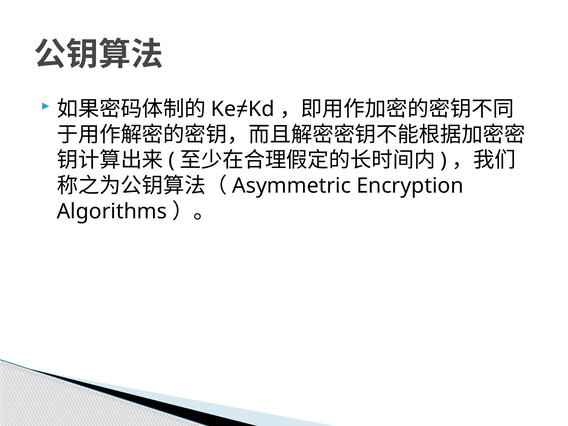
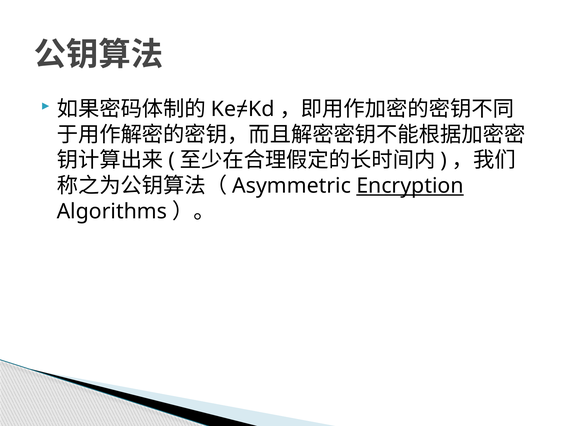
Encryption underline: none -> present
